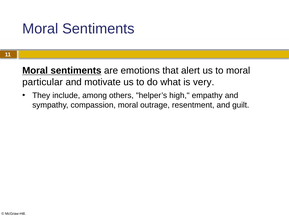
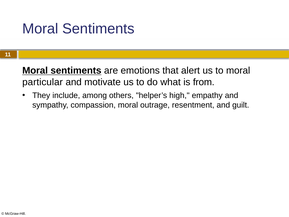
very: very -> from
